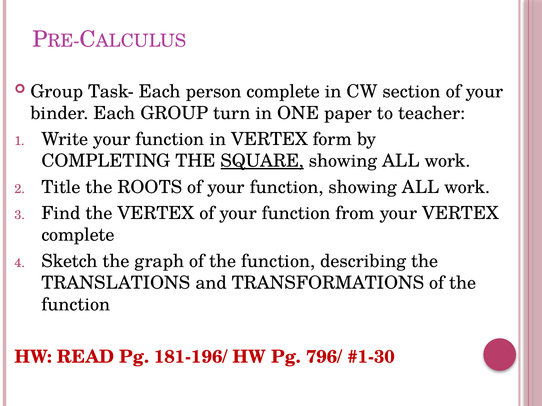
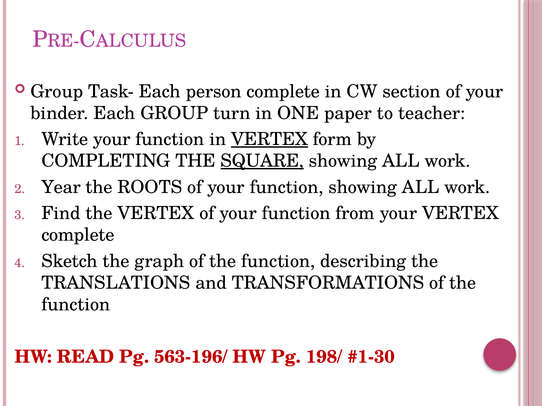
VERTEX at (270, 139) underline: none -> present
Title: Title -> Year
181-196/: 181-196/ -> 563-196/
796/: 796/ -> 198/
